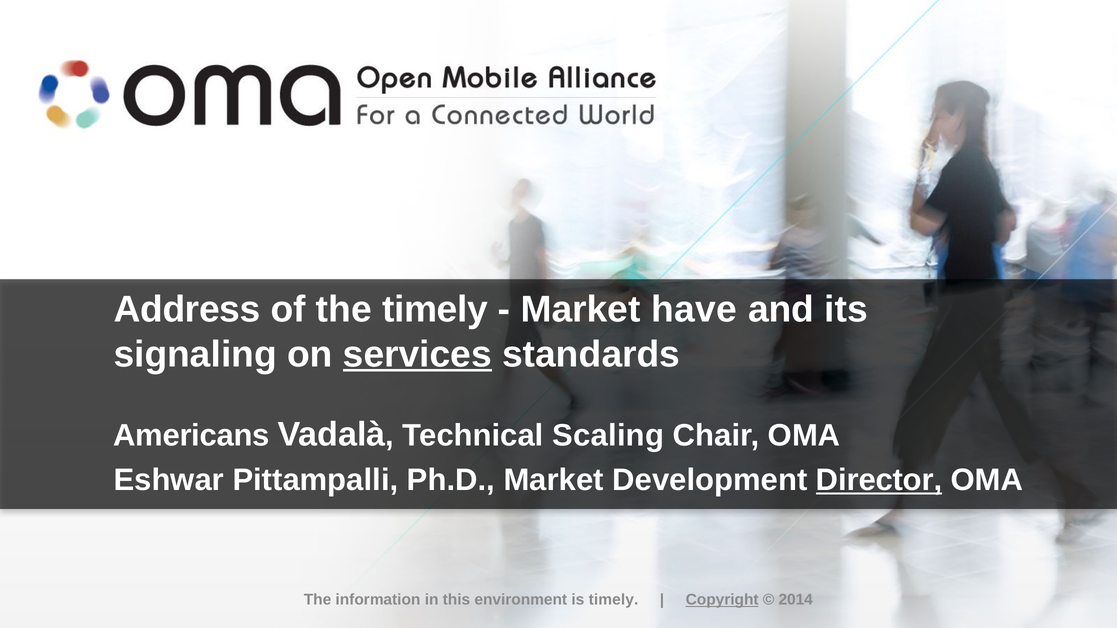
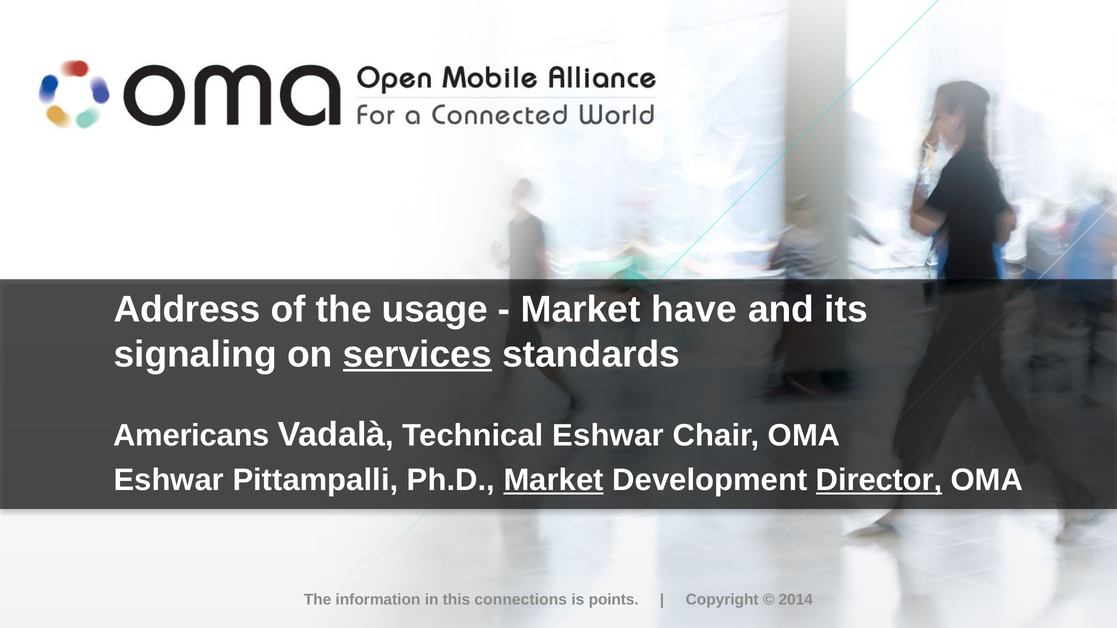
the timely: timely -> usage
Technical Scaling: Scaling -> Eshwar
Market at (554, 480) underline: none -> present
environment: environment -> connections
is timely: timely -> points
Copyright underline: present -> none
